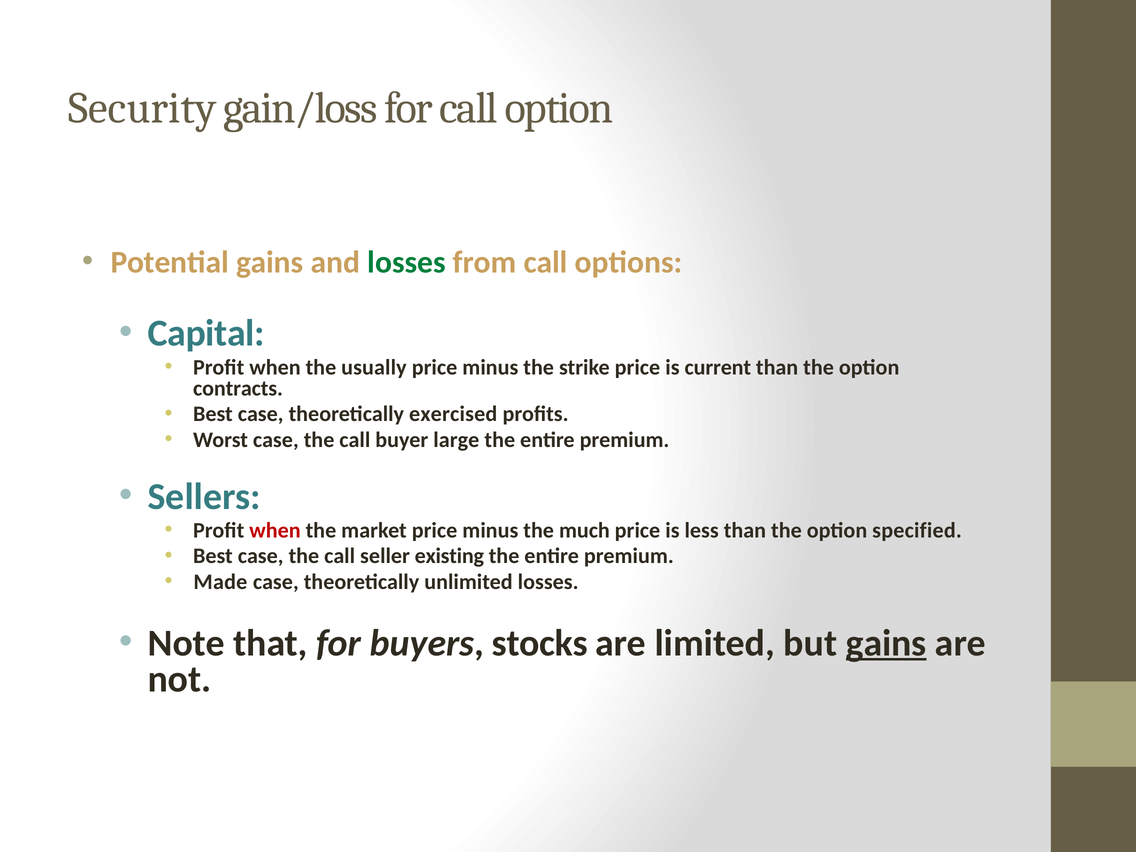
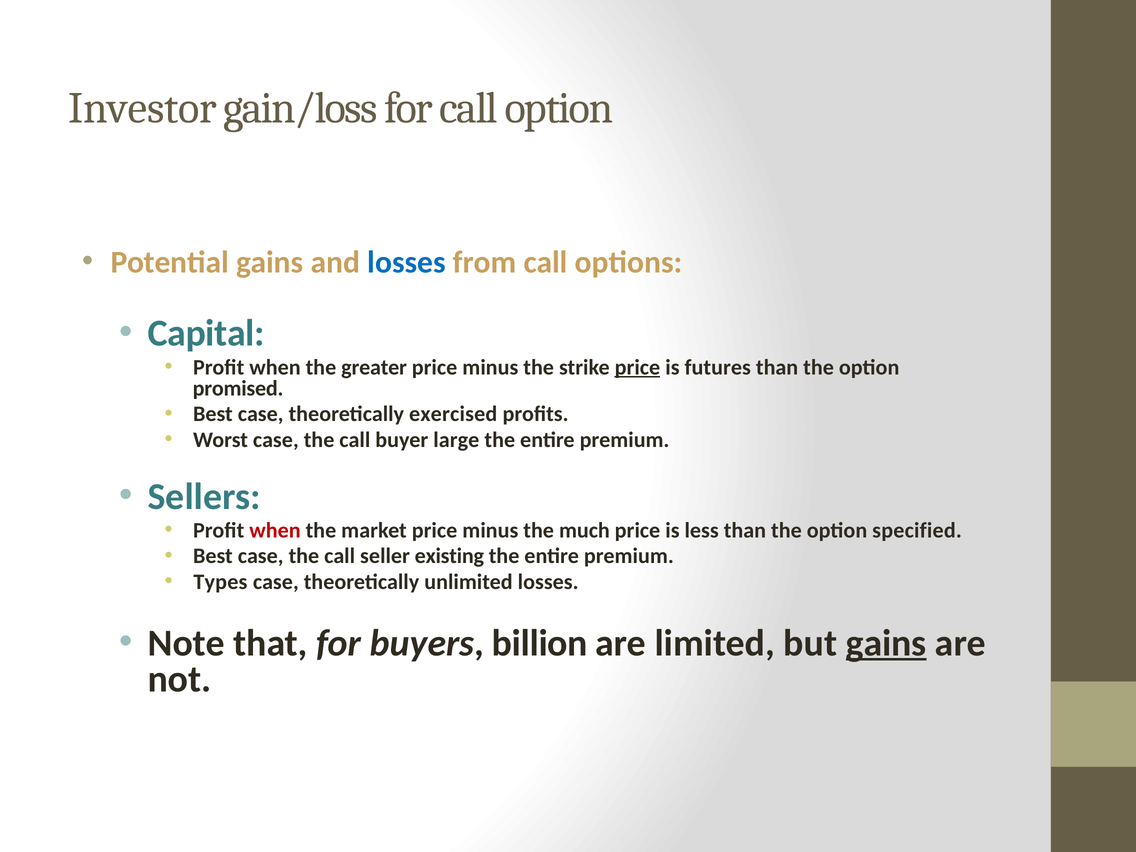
Security: Security -> Investor
losses at (407, 262) colour: green -> blue
usually: usually -> greater
price at (637, 367) underline: none -> present
current: current -> futures
contracts: contracts -> promised
Made: Made -> Types
stocks: stocks -> billion
